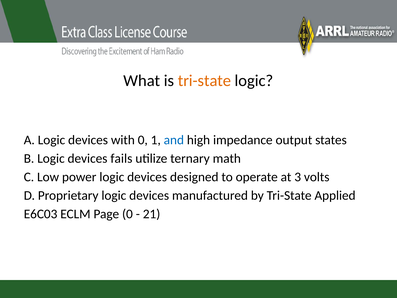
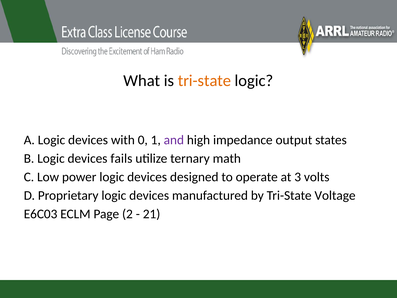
and colour: blue -> purple
Applied: Applied -> Voltage
Page 0: 0 -> 2
